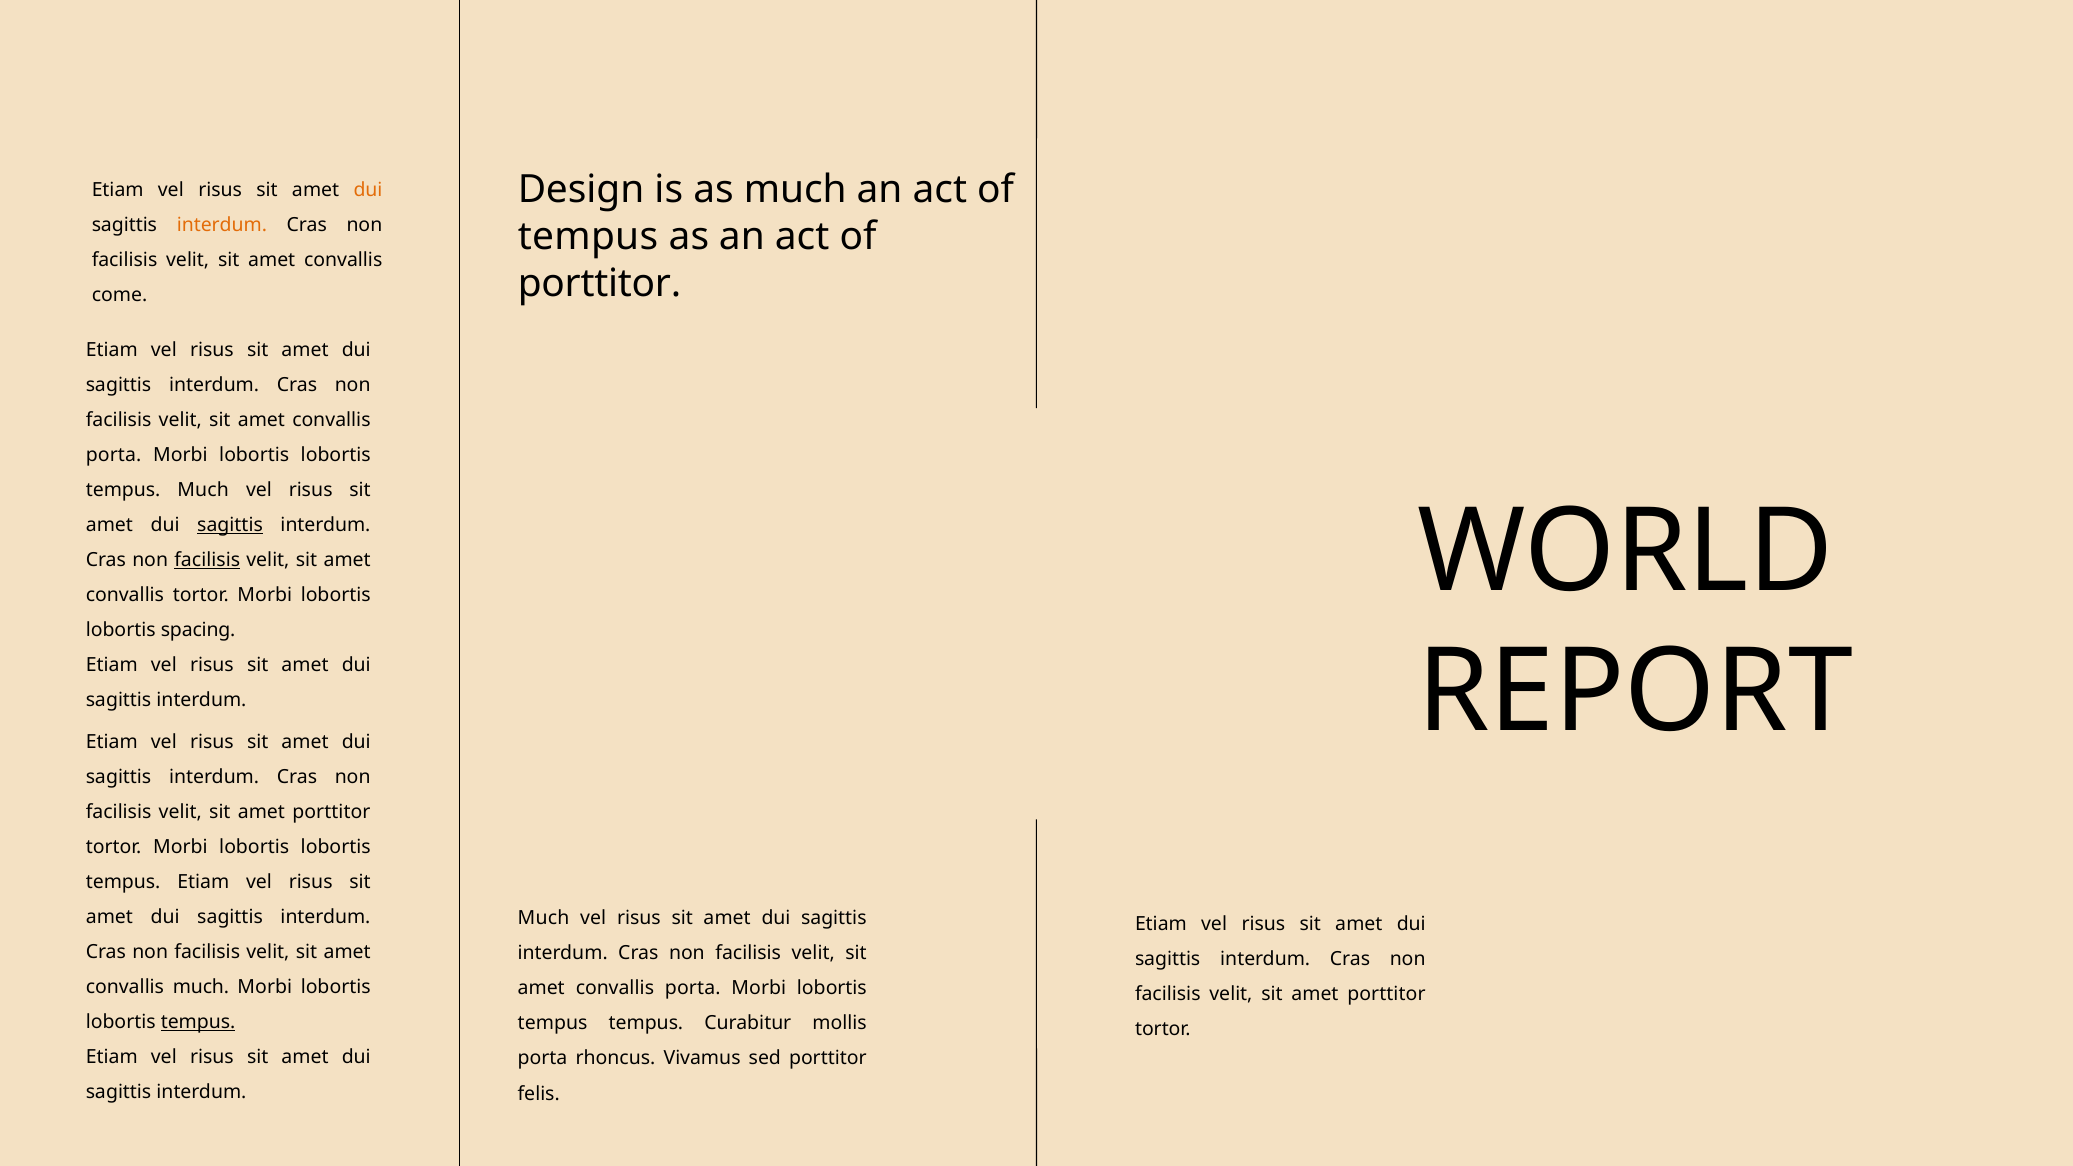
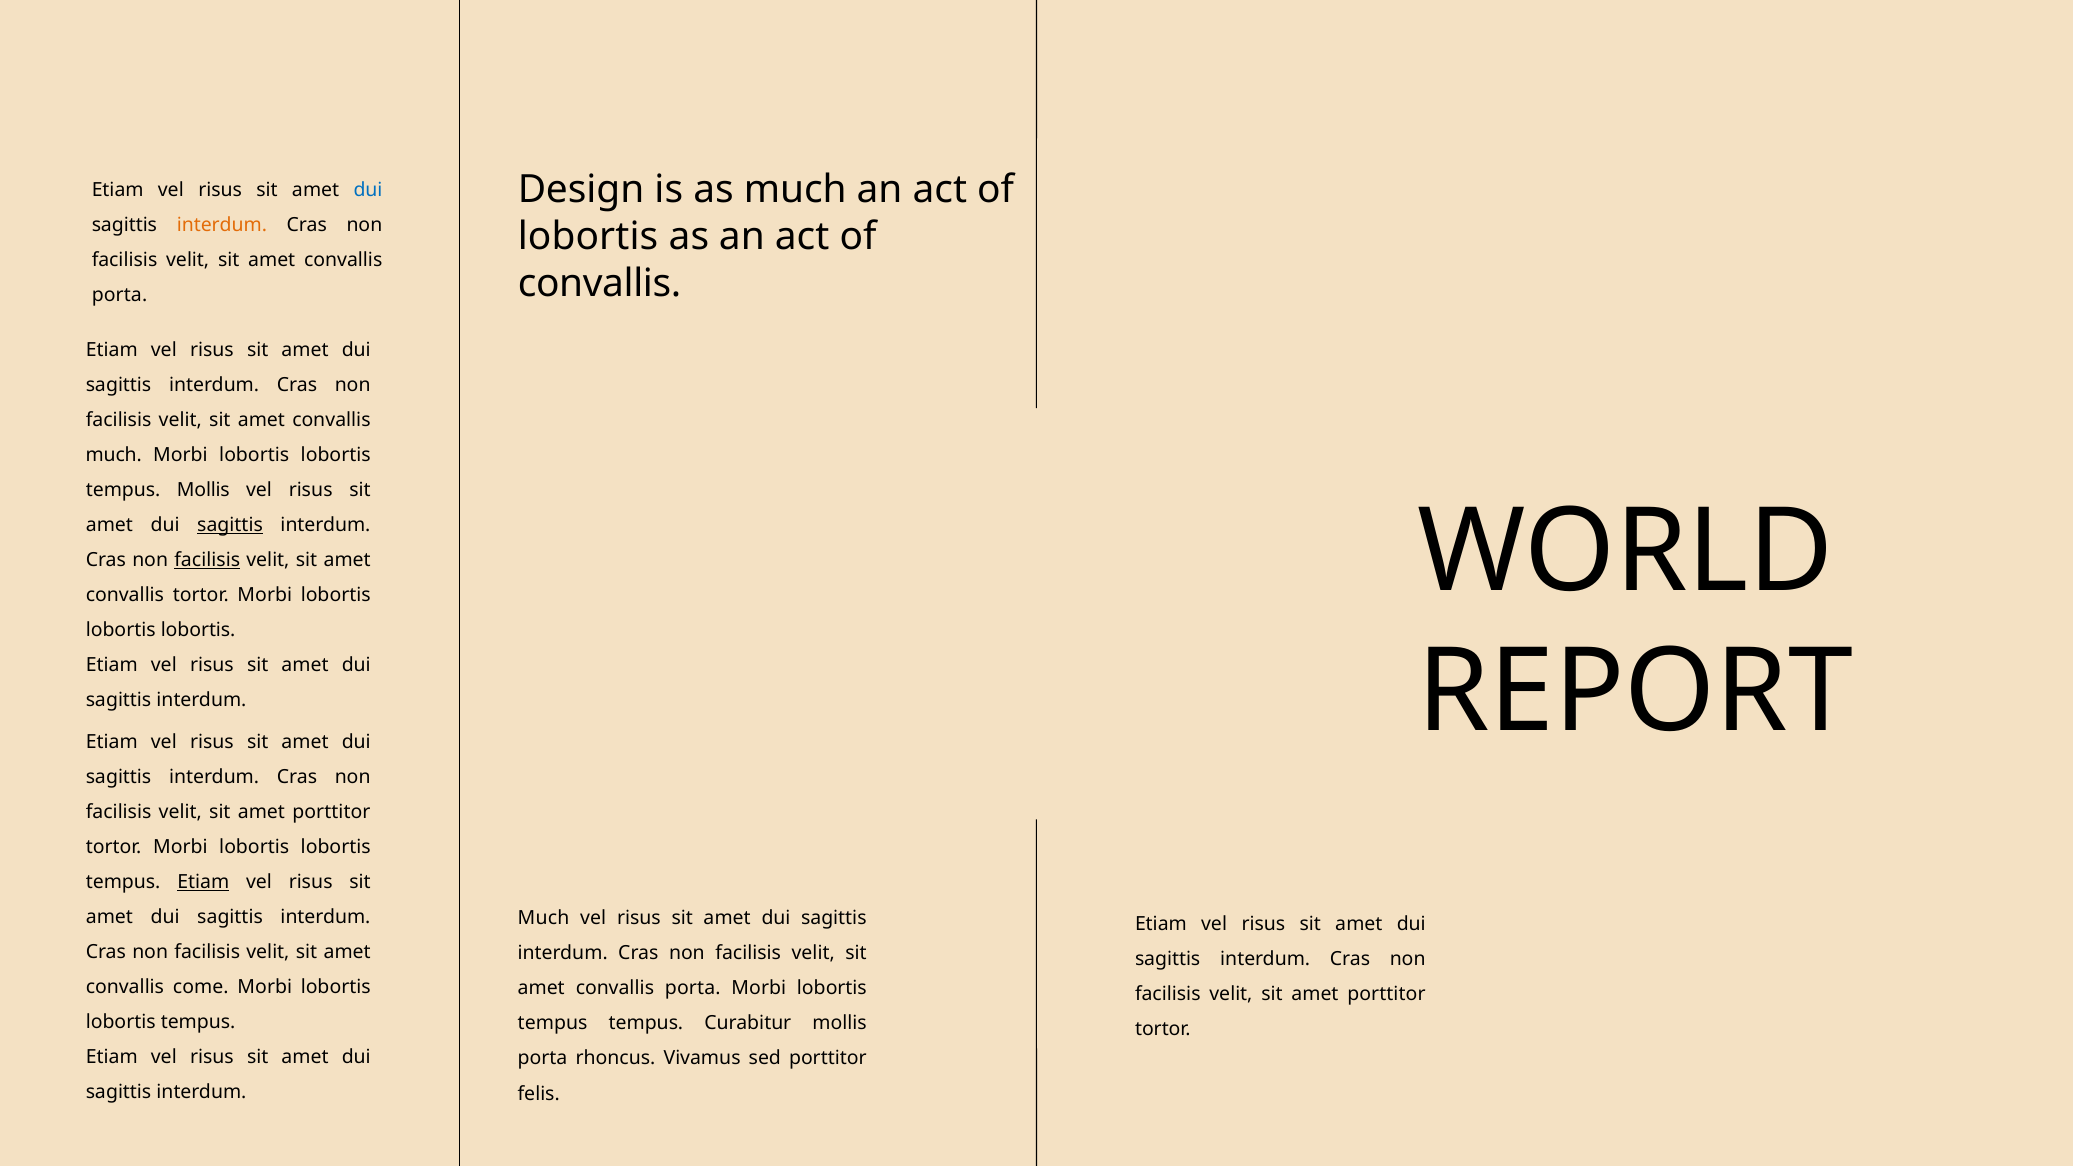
dui at (368, 190) colour: orange -> blue
tempus at (588, 237): tempus -> lobortis
porttitor at (599, 283): porttitor -> convallis
come at (120, 296): come -> porta
porta at (114, 455): porta -> much
tempus Much: Much -> Mollis
spacing at (198, 630): spacing -> lobortis
Etiam at (203, 882) underline: none -> present
convallis much: much -> come
tempus at (198, 1022) underline: present -> none
